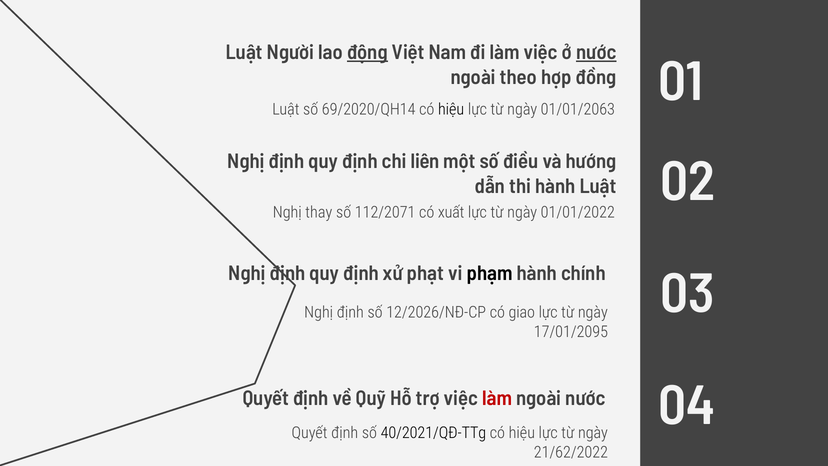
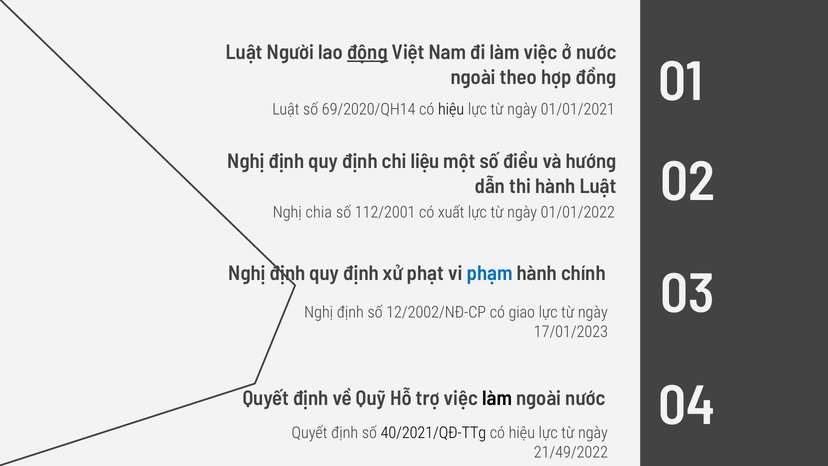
nước at (596, 52) underline: present -> none
01/01/2063: 01/01/2063 -> 01/01/2021
liên: liên -> liệu
thay: thay -> chia
112/2071: 112/2071 -> 112/2001
phạm colour: black -> blue
12/2026/NĐ-CP: 12/2026/NĐ-CP -> 12/2002/NĐ-CP
17/01/2095: 17/01/2095 -> 17/01/2023
làm at (497, 398) colour: red -> black
21/62/2022: 21/62/2022 -> 21/49/2022
